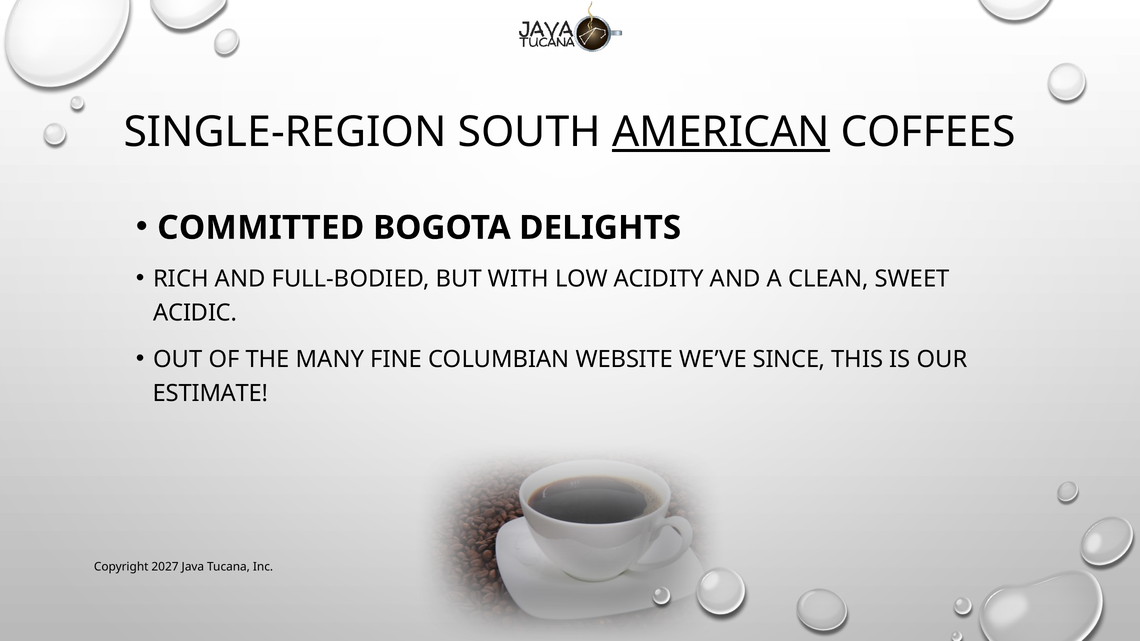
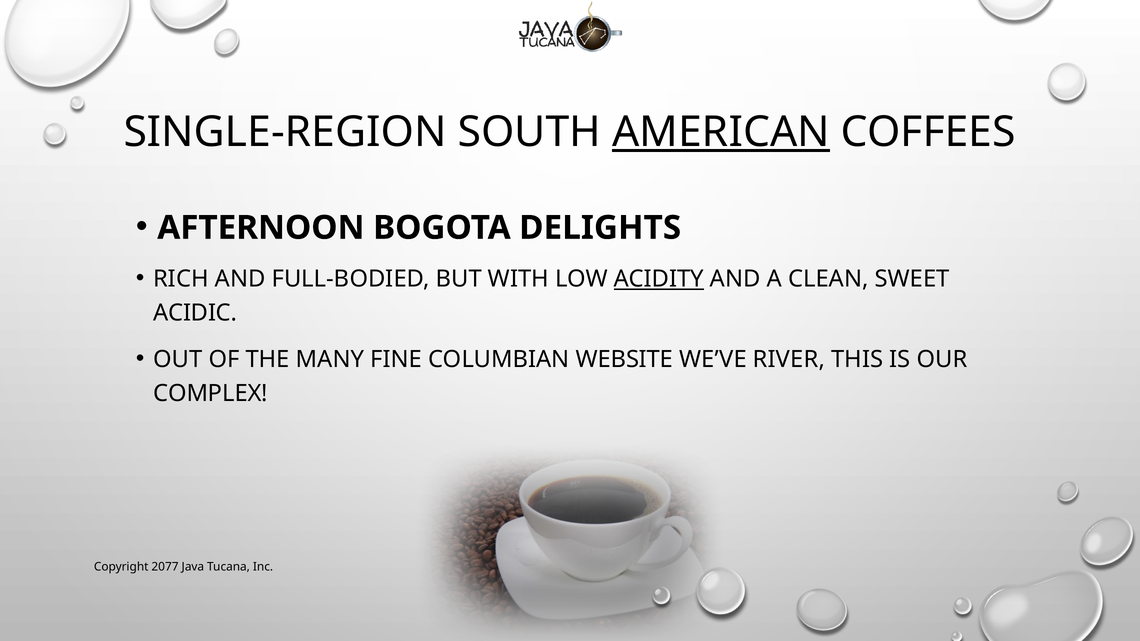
COMMITTED: COMMITTED -> AFTERNOON
ACIDITY underline: none -> present
SINCE: SINCE -> RIVER
ESTIMATE: ESTIMATE -> COMPLEX
2027: 2027 -> 2077
